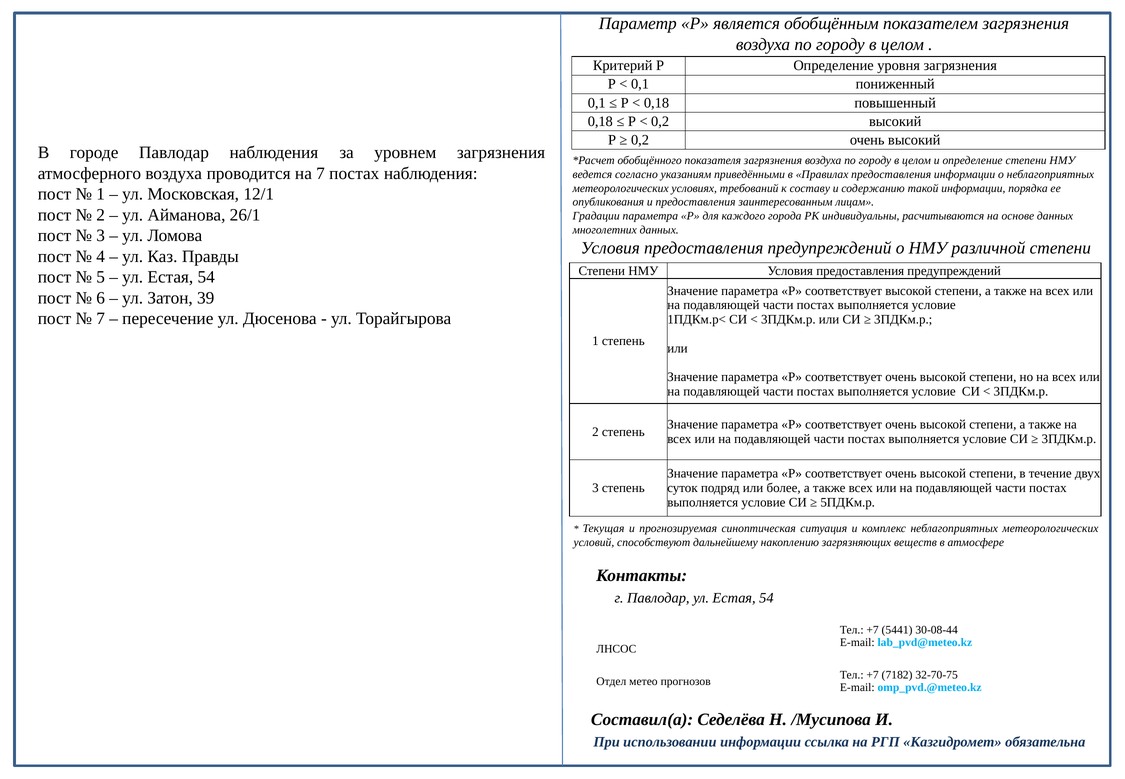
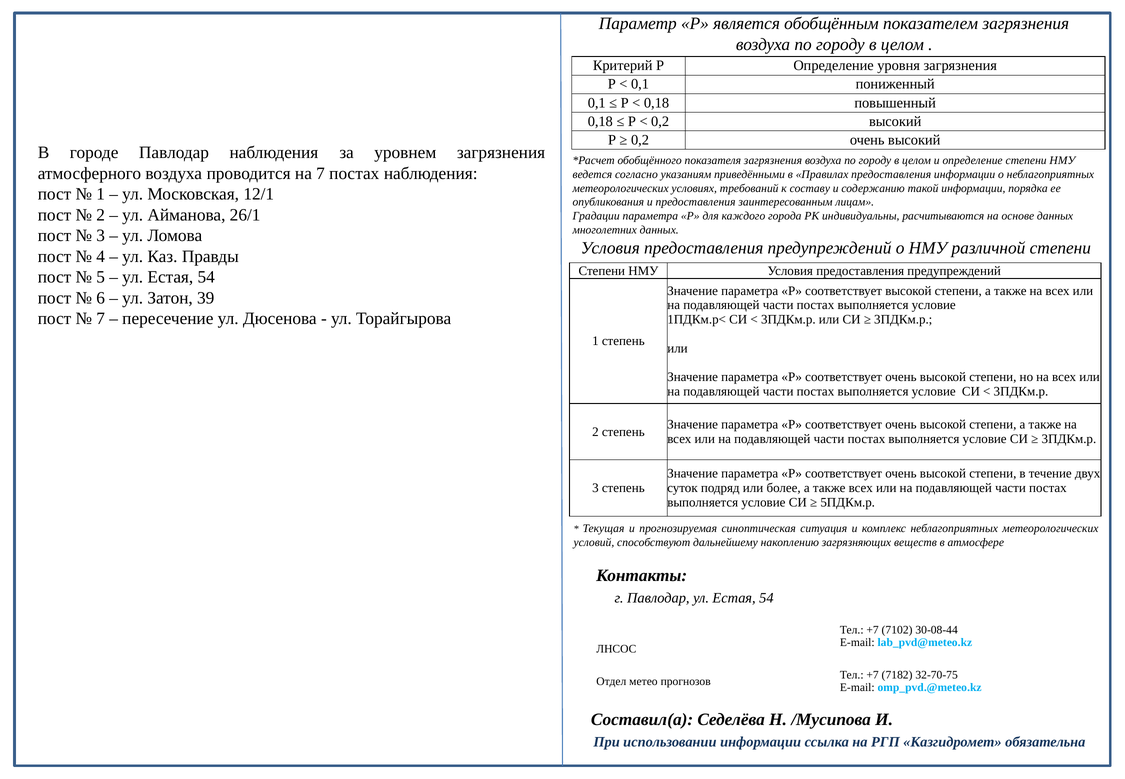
5441: 5441 -> 7102
